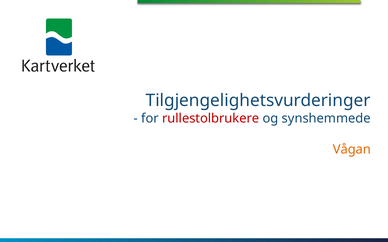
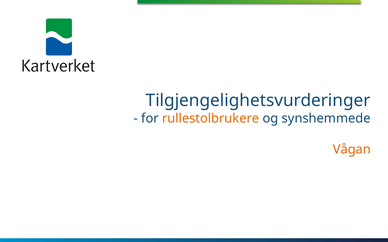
rullestolbrukere colour: red -> orange
